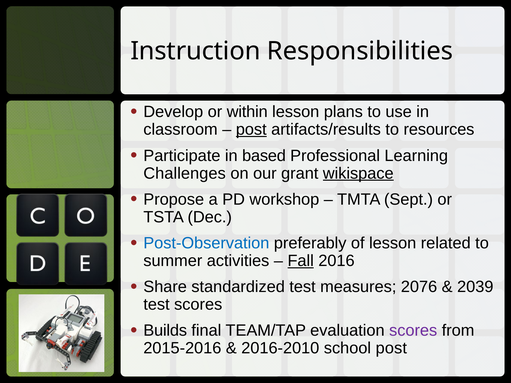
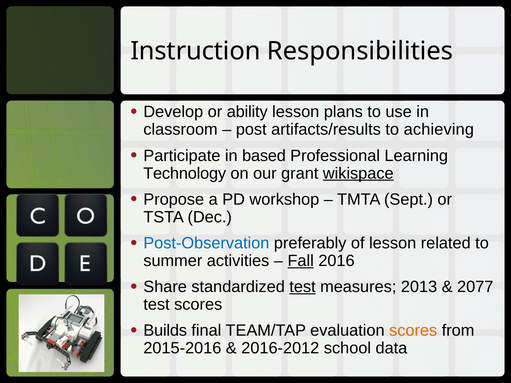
within: within -> ability
post at (251, 130) underline: present -> none
resources: resources -> achieving
Challenges: Challenges -> Technology
test at (302, 287) underline: none -> present
2076: 2076 -> 2013
2039: 2039 -> 2077
scores at (413, 331) colour: purple -> orange
2016-2010: 2016-2010 -> 2016-2012
school post: post -> data
